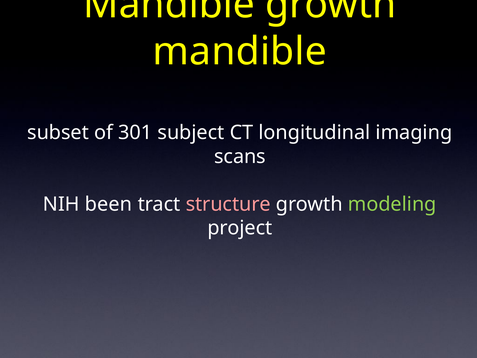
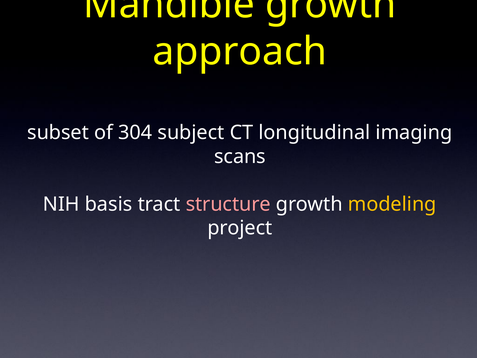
mandible at (240, 52): mandible -> approach
301: 301 -> 304
been: been -> basis
modeling colour: light green -> yellow
